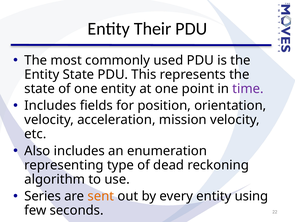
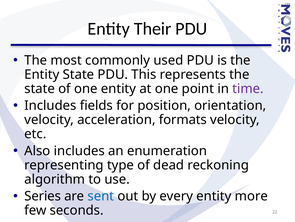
mission: mission -> formats
sent colour: orange -> blue
using: using -> more
